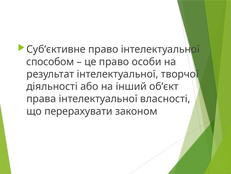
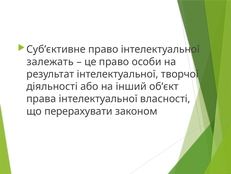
способом: способом -> залежать
